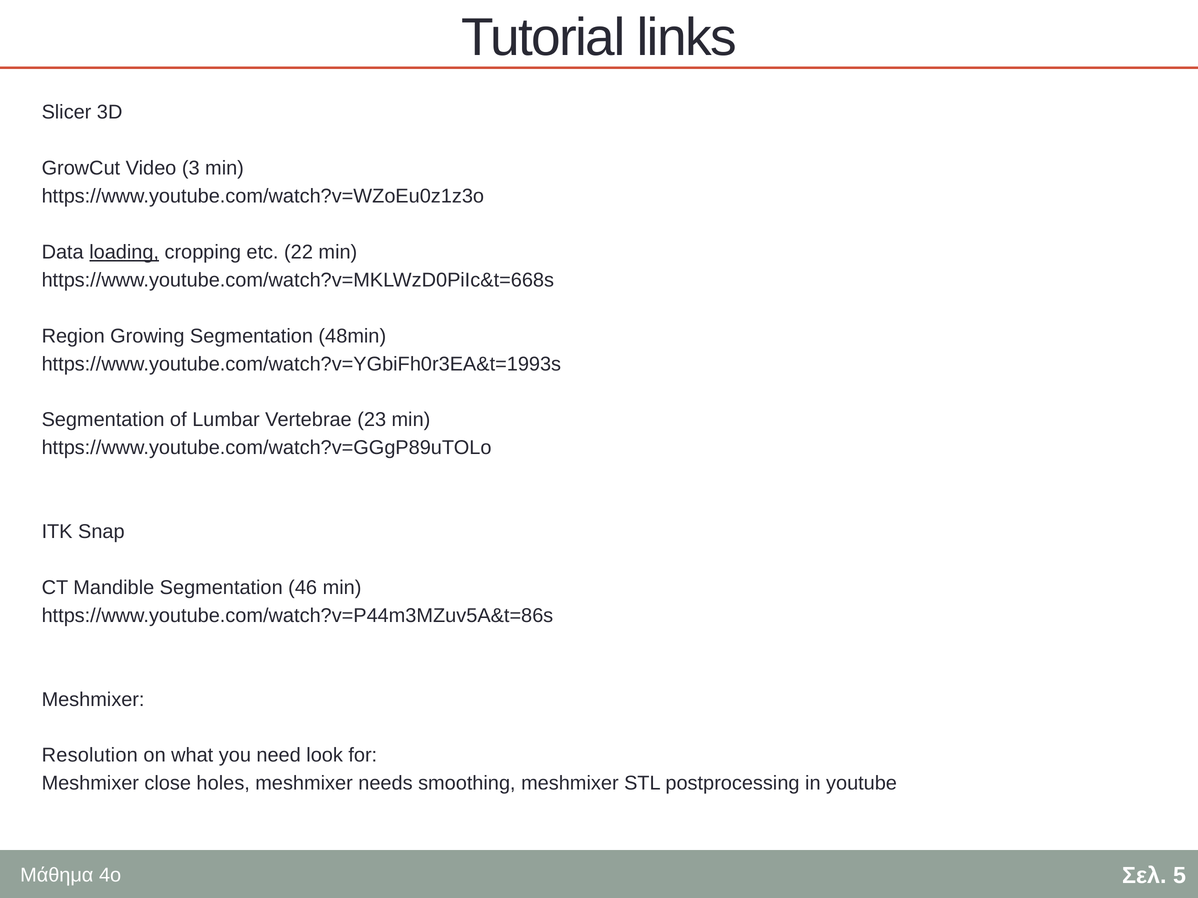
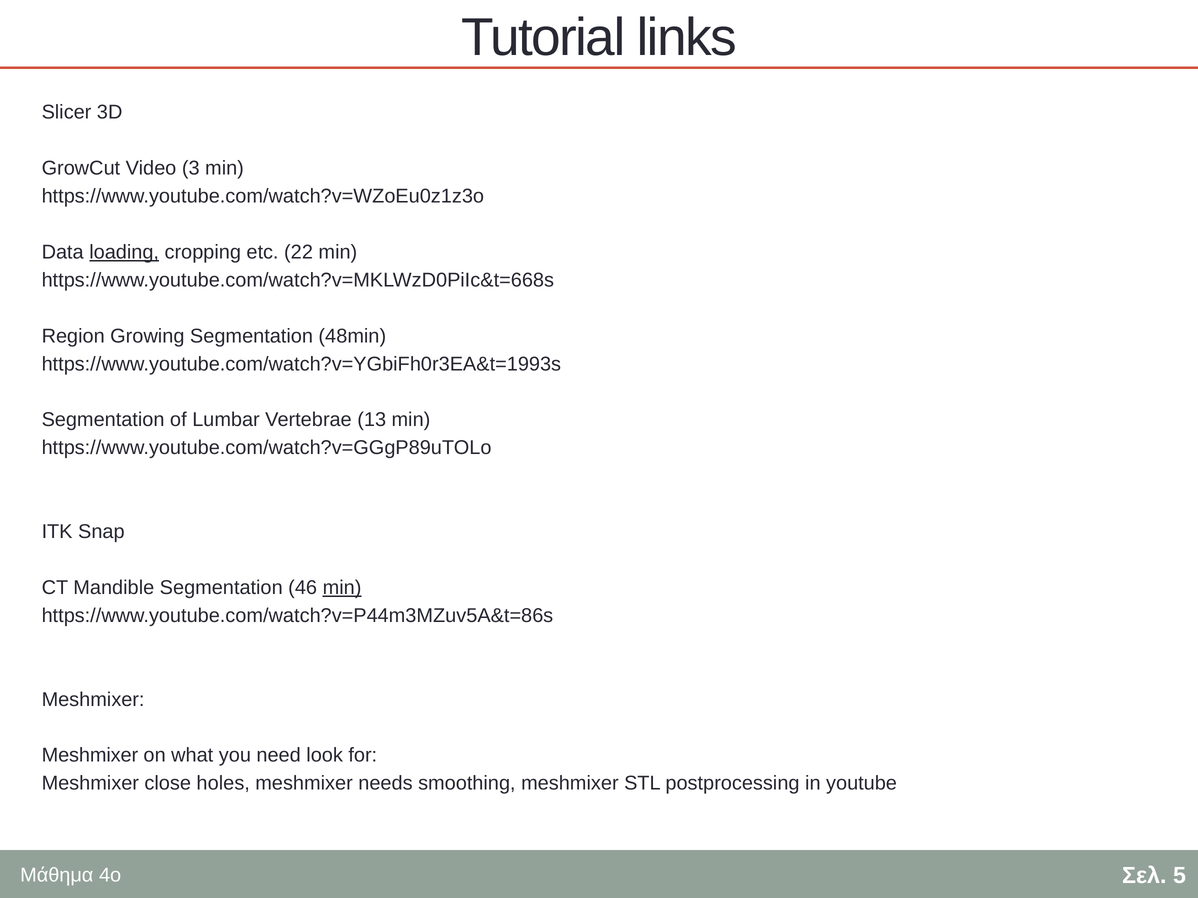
23: 23 -> 13
min at (342, 588) underline: none -> present
Resolution at (90, 756): Resolution -> Meshmixer
